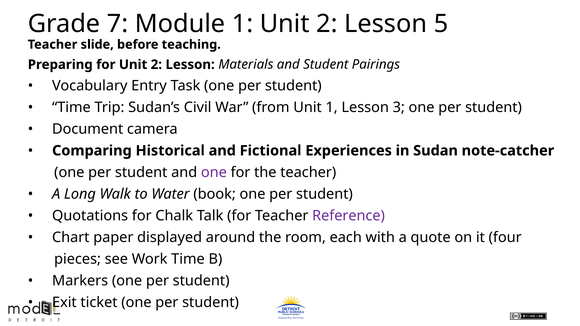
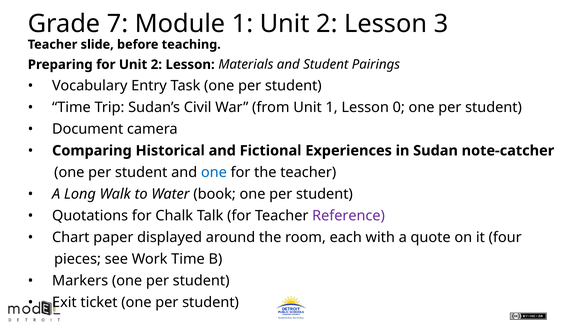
5: 5 -> 3
3: 3 -> 0
one at (214, 172) colour: purple -> blue
